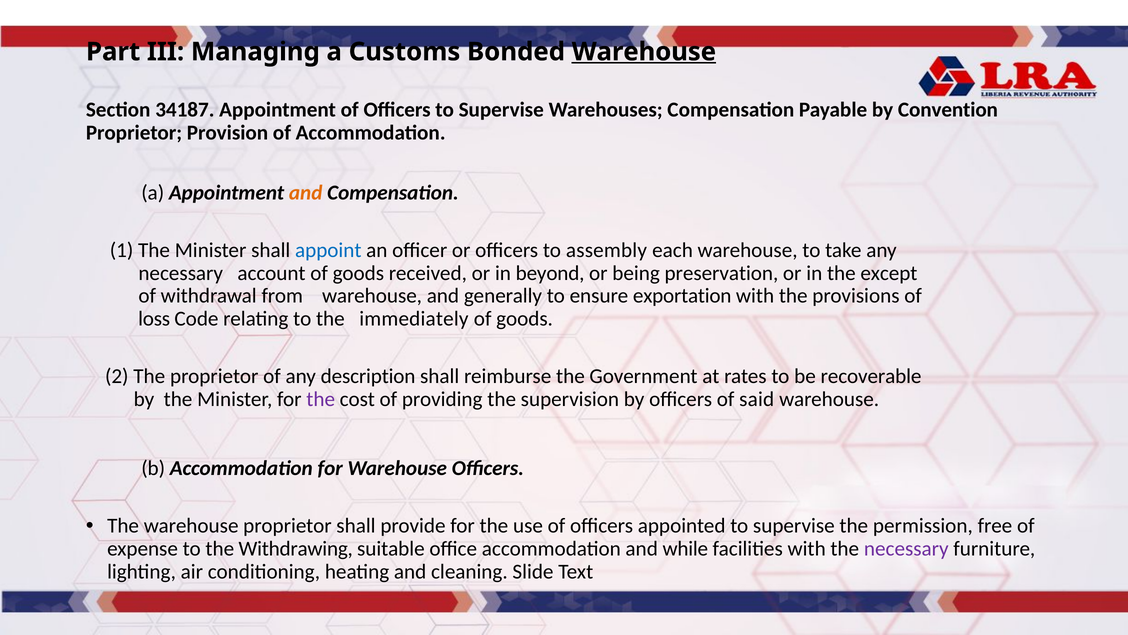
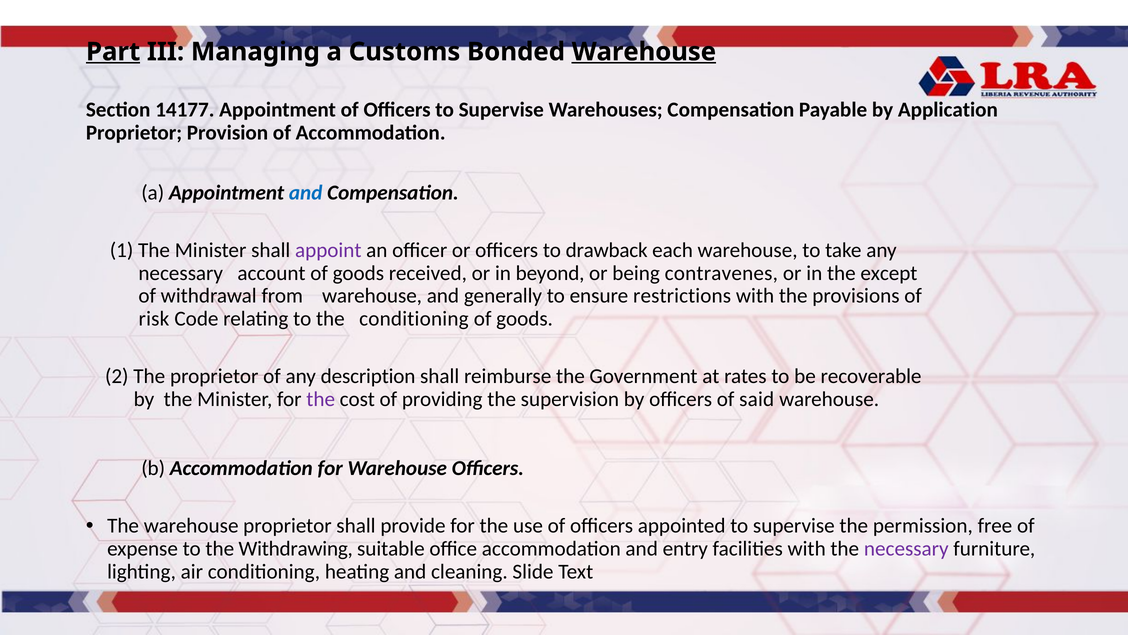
Part underline: none -> present
34187: 34187 -> 14177
Convention: Convention -> Application
and at (306, 193) colour: orange -> blue
appoint colour: blue -> purple
assembly: assembly -> drawback
preservation: preservation -> contravenes
exportation: exportation -> restrictions
loss: loss -> risk
the immediately: immediately -> conditioning
while: while -> entry
